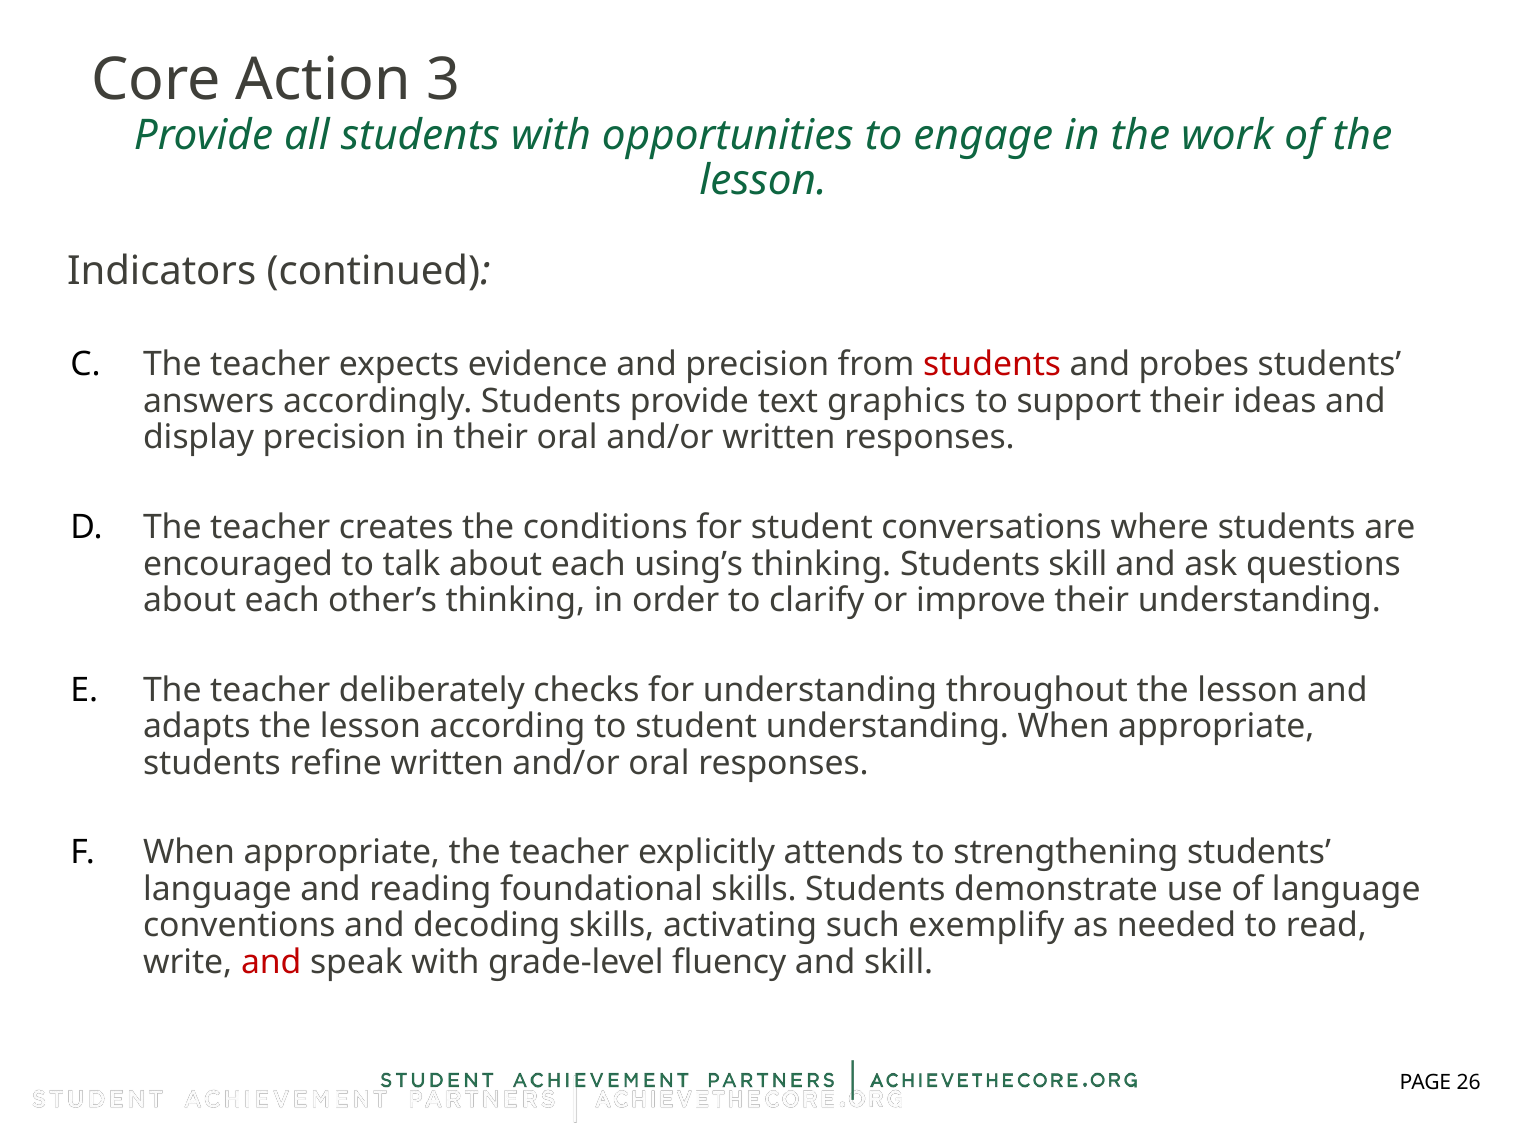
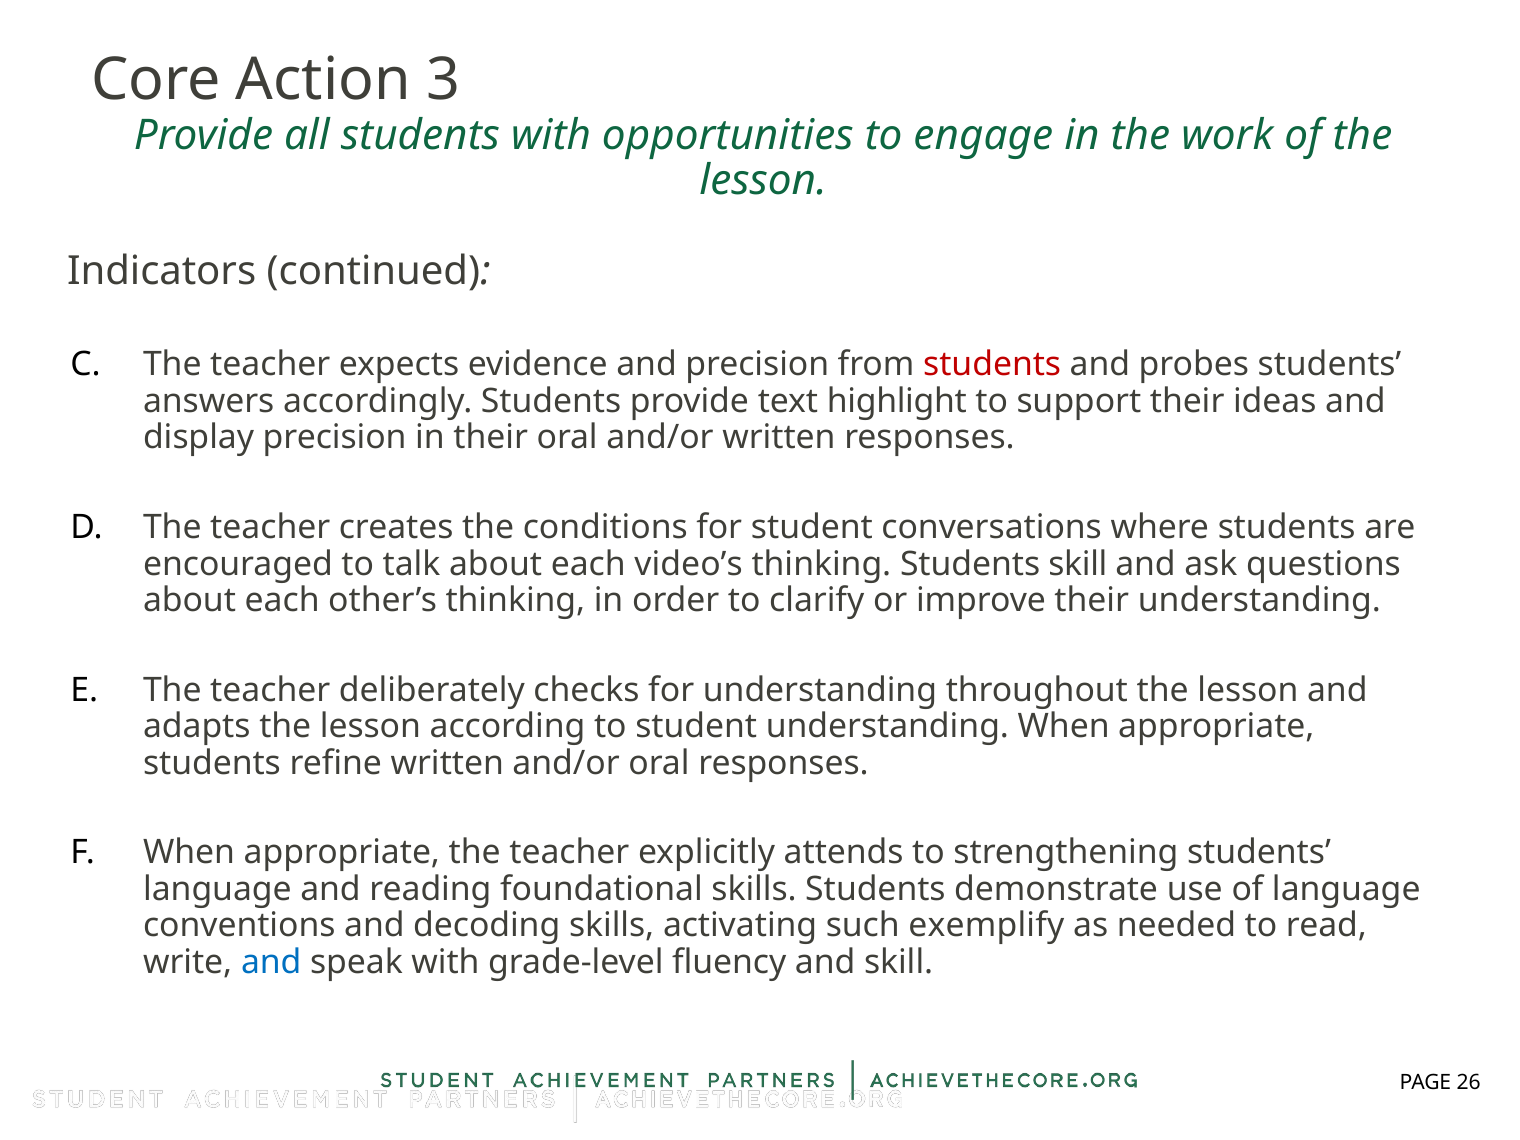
graphics: graphics -> highlight
using’s: using’s -> video’s
and at (271, 962) colour: red -> blue
